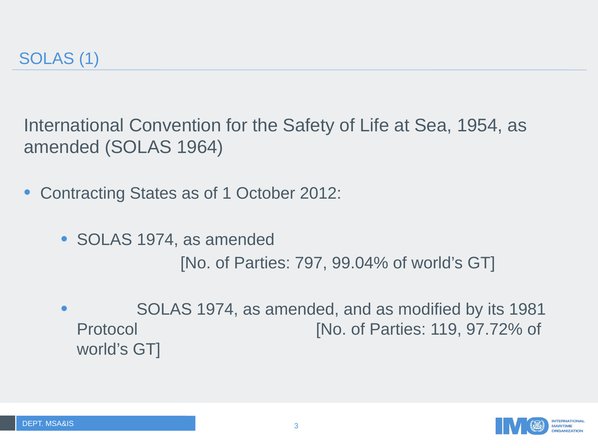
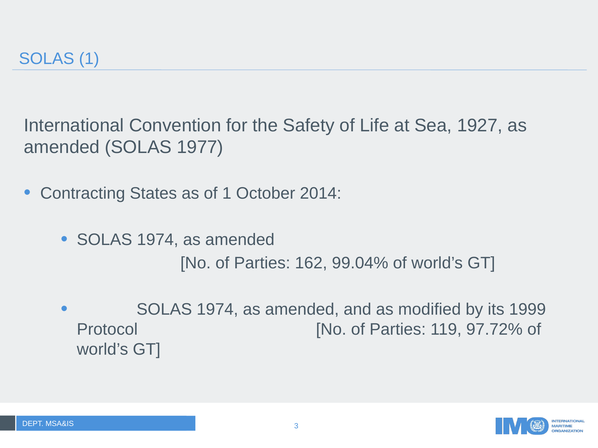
1954: 1954 -> 1927
1964: 1964 -> 1977
2012: 2012 -> 2014
797: 797 -> 162
1981: 1981 -> 1999
